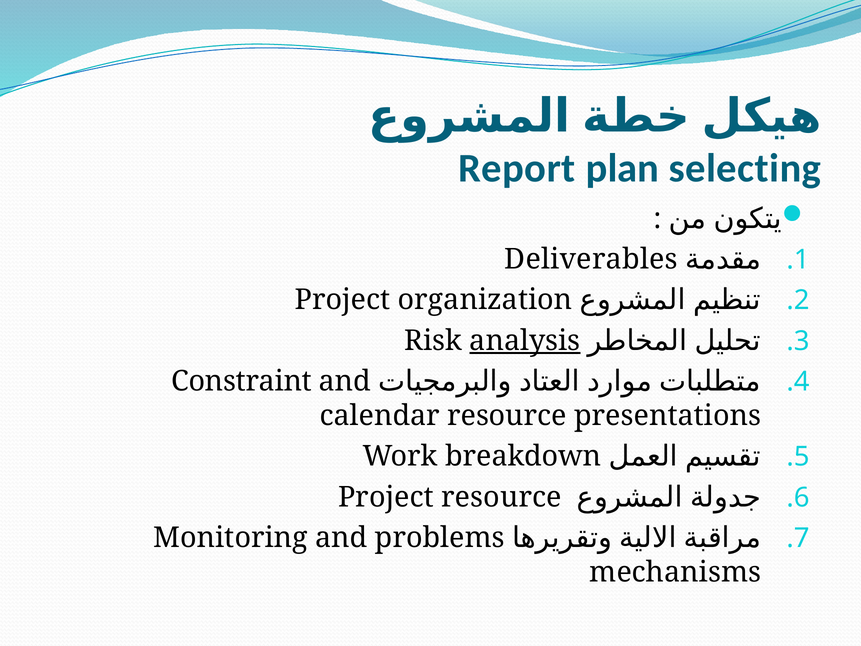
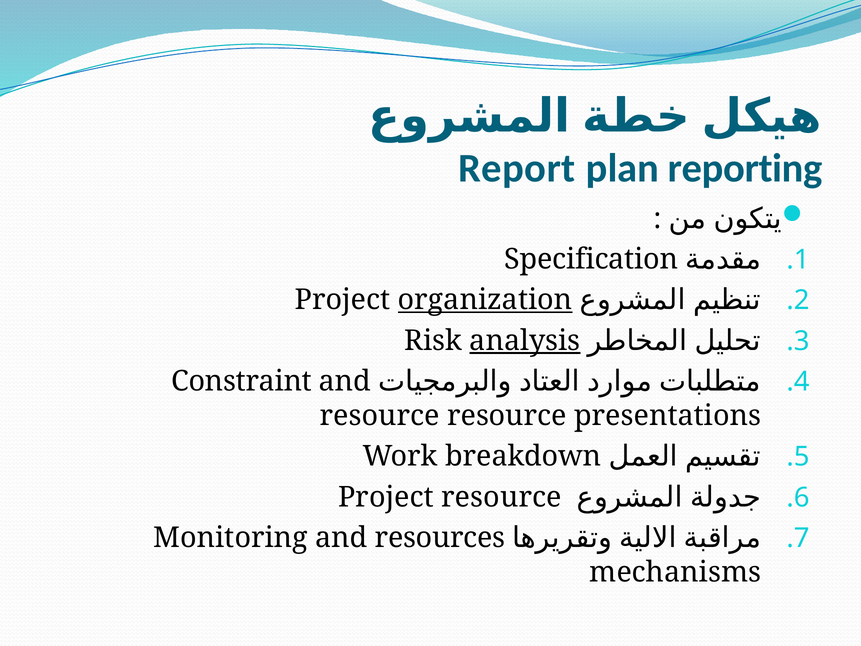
selecting: selecting -> reporting
Deliverables: Deliverables -> Specification
organization underline: none -> present
calendar at (380, 416): calendar -> resource
problems: problems -> resources
